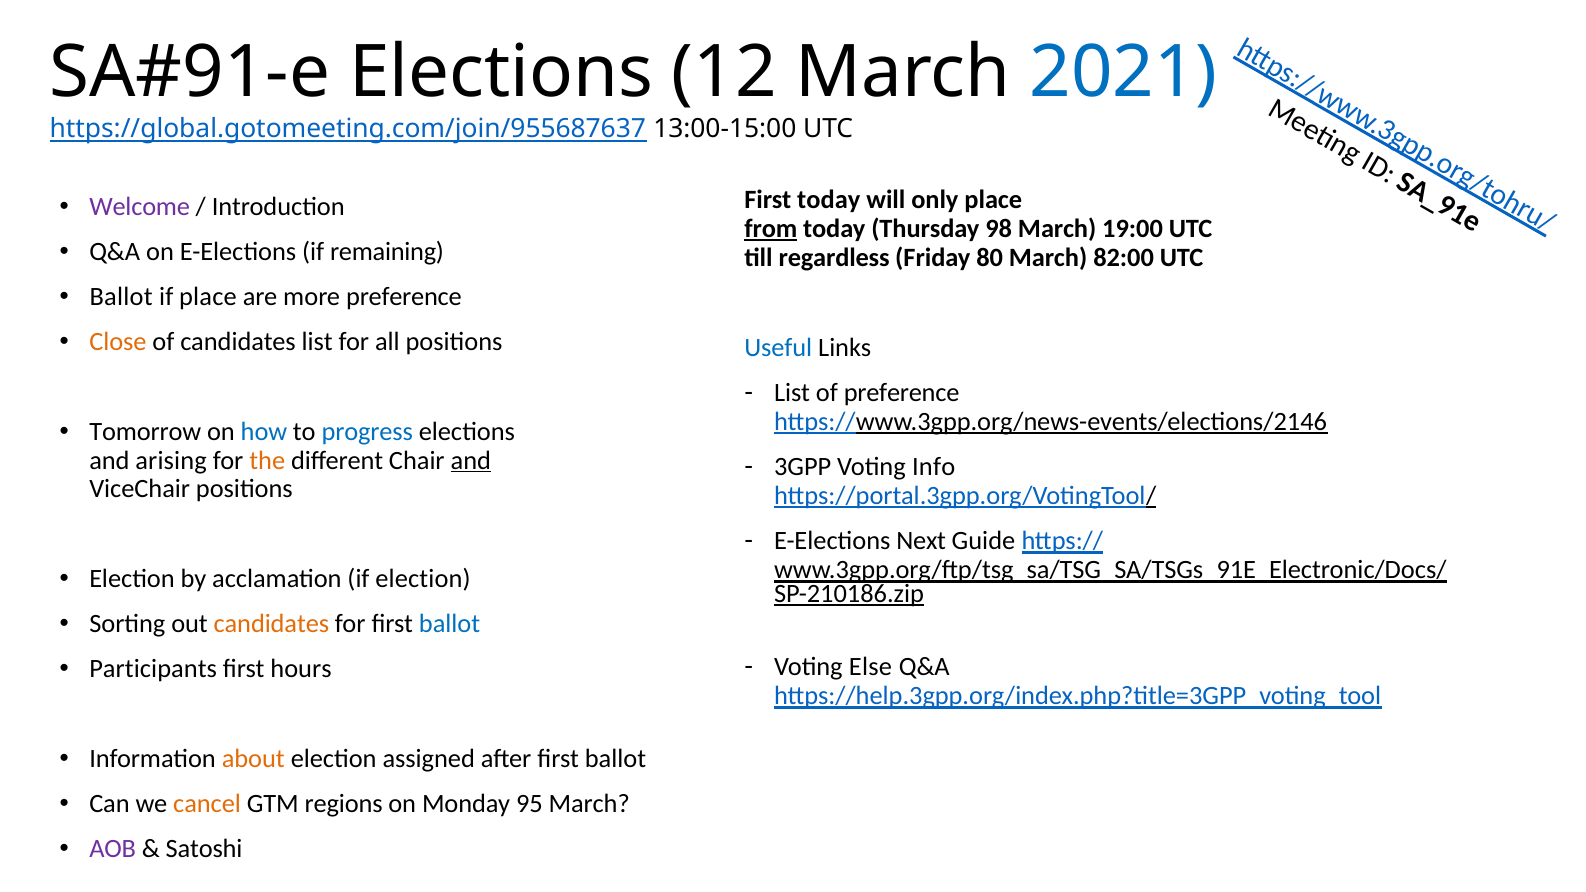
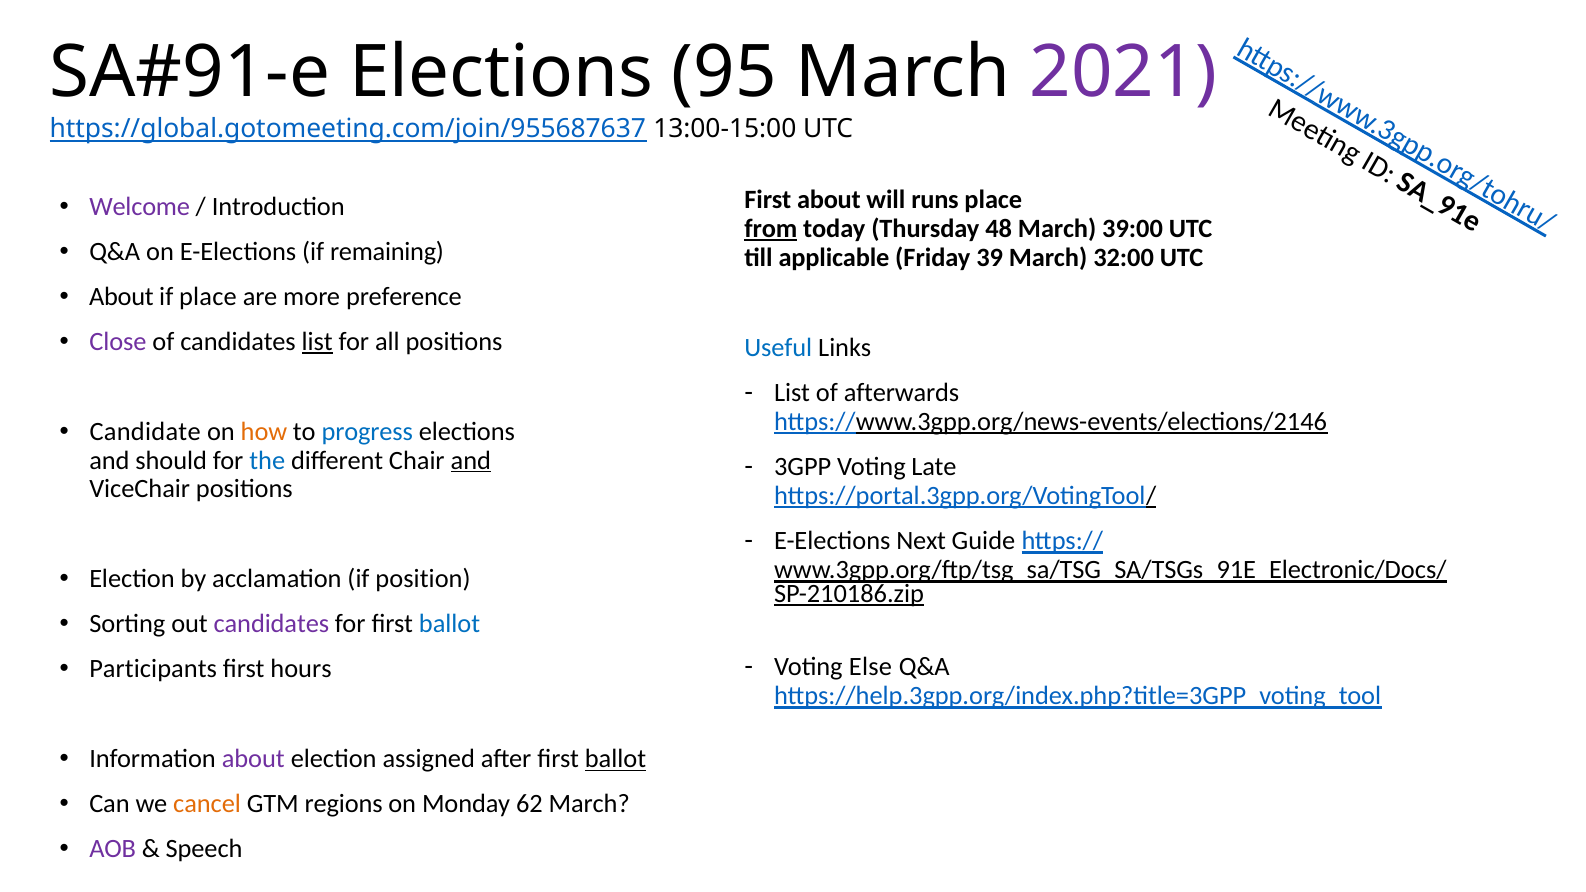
12: 12 -> 95
2021 colour: blue -> purple
First today: today -> about
only: only -> runs
98: 98 -> 48
19:00: 19:00 -> 39:00
regardless: regardless -> applicable
80: 80 -> 39
82:00: 82:00 -> 32:00
Ballot at (121, 297): Ballot -> About
Close colour: orange -> purple
list at (317, 342) underline: none -> present
of preference: preference -> afterwards
Tomorrow: Tomorrow -> Candidate
how colour: blue -> orange
arising: arising -> should
the colour: orange -> blue
Info: Info -> Late
if election: election -> position
candidates at (271, 624) colour: orange -> purple
about at (253, 759) colour: orange -> purple
ballot at (615, 759) underline: none -> present
95: 95 -> 62
Satoshi: Satoshi -> Speech
